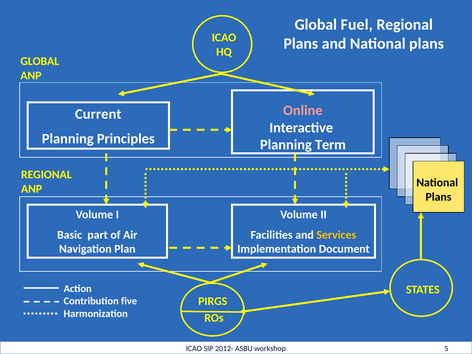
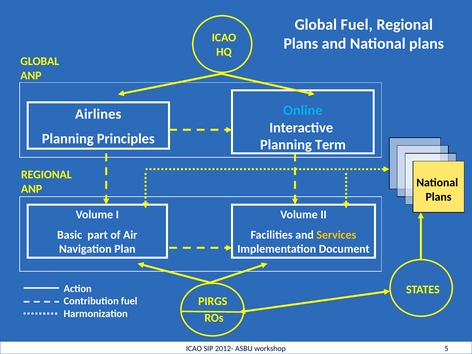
Online colour: pink -> light blue
Current: Current -> Airlines
Contribution five: five -> fuel
